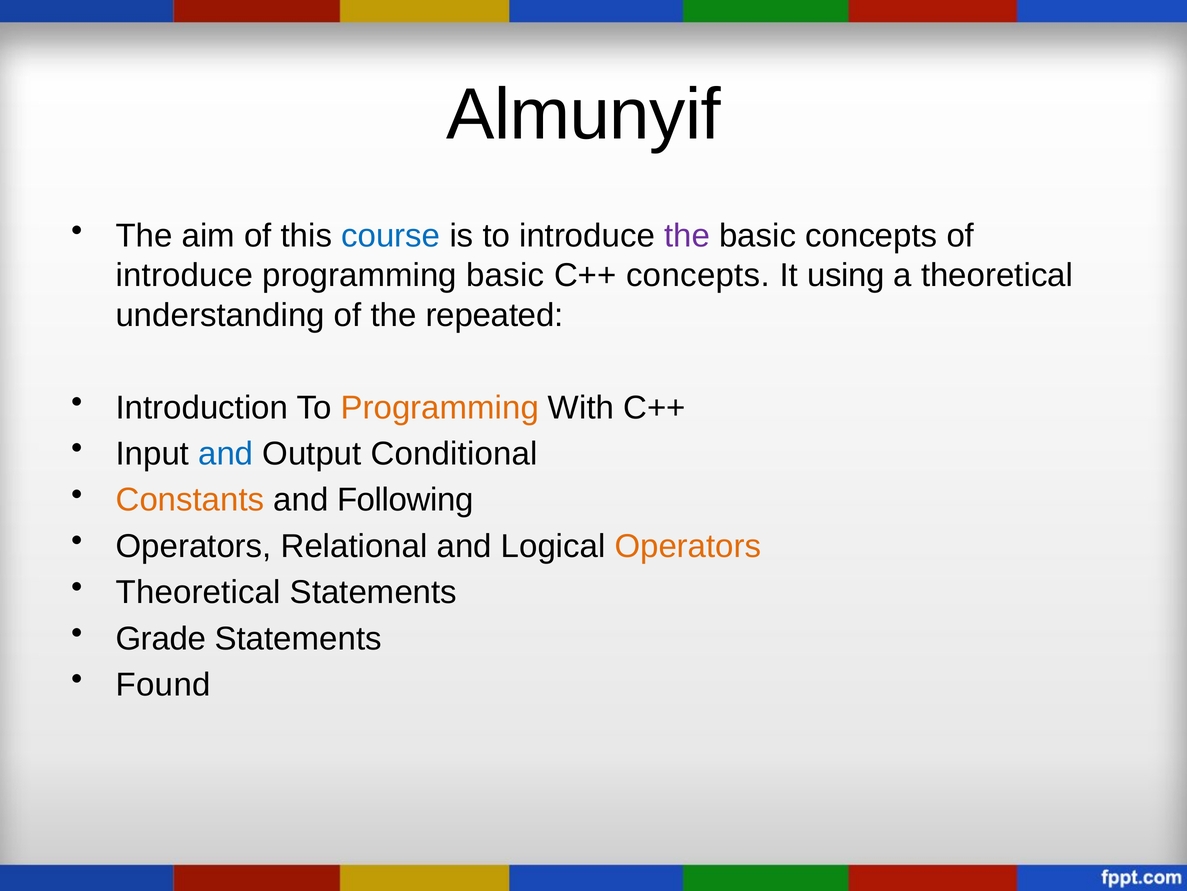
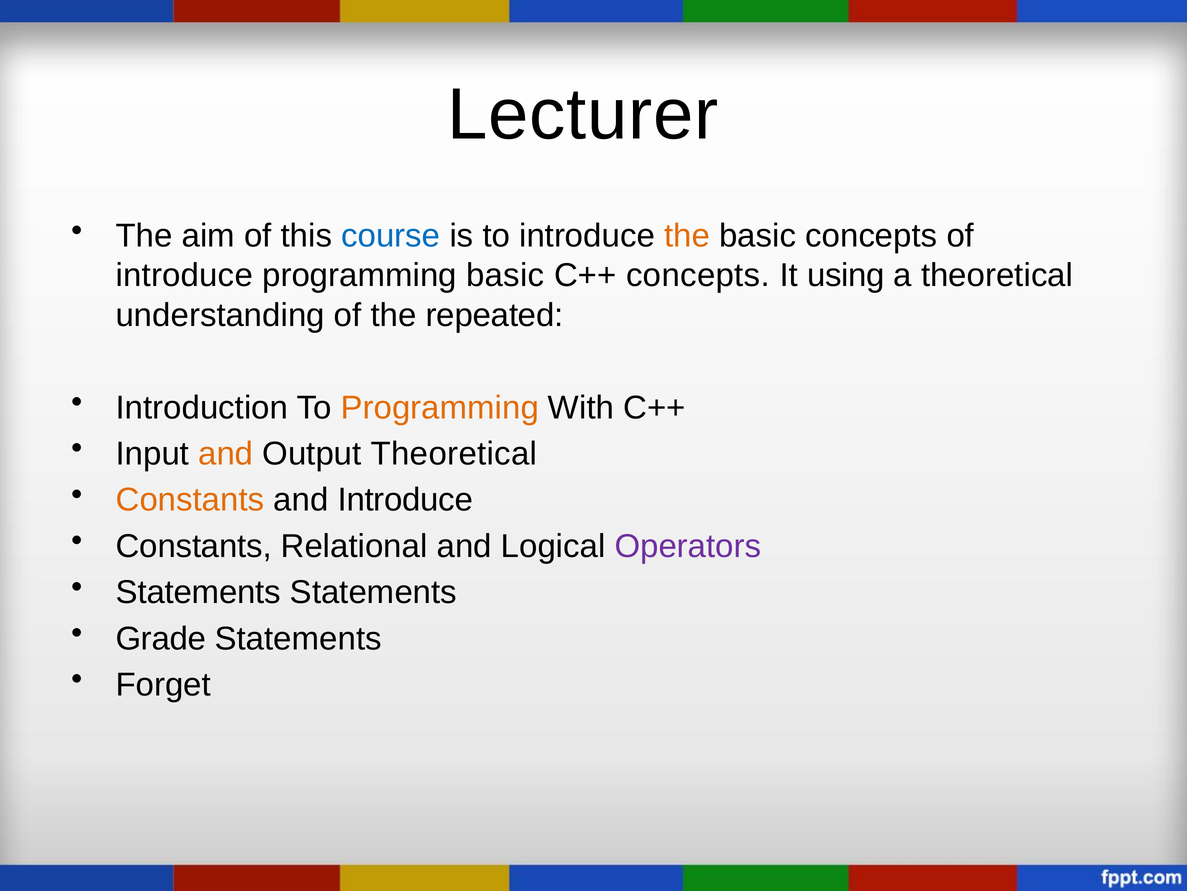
Almunyif: Almunyif -> Lecturer
the at (687, 236) colour: purple -> orange
and at (226, 453) colour: blue -> orange
Output Conditional: Conditional -> Theoretical
and Following: Following -> Introduce
Operators at (194, 546): Operators -> Constants
Operators at (688, 546) colour: orange -> purple
Theoretical at (198, 592): Theoretical -> Statements
Found: Found -> Forget
